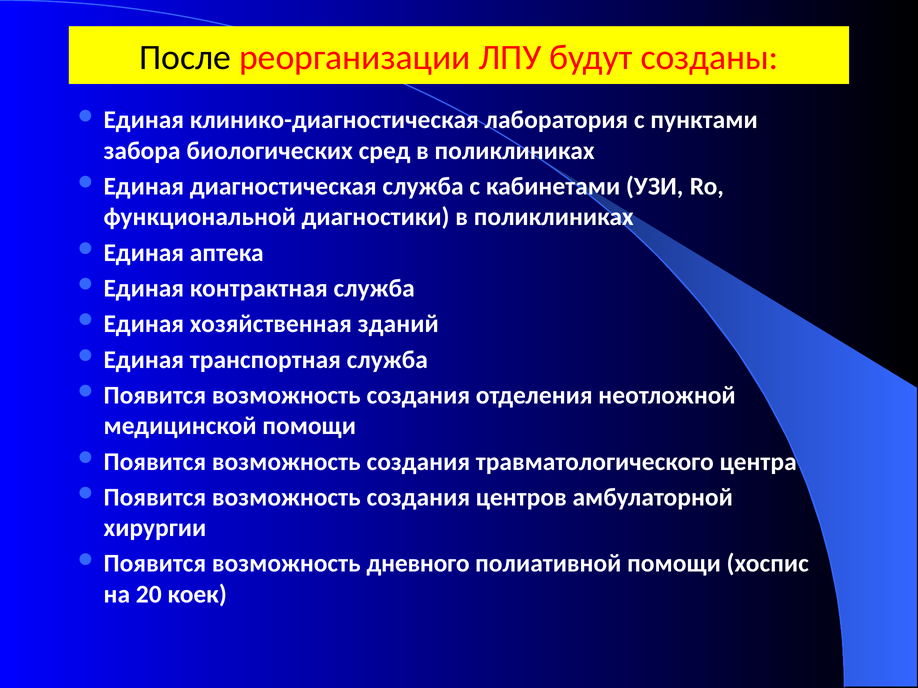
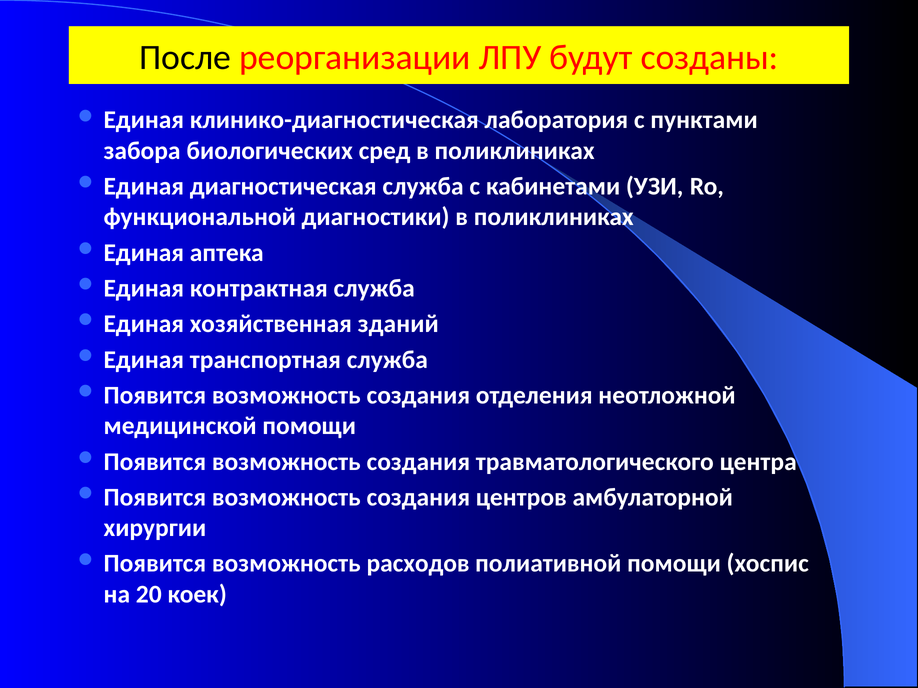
дневного: дневного -> расходов
